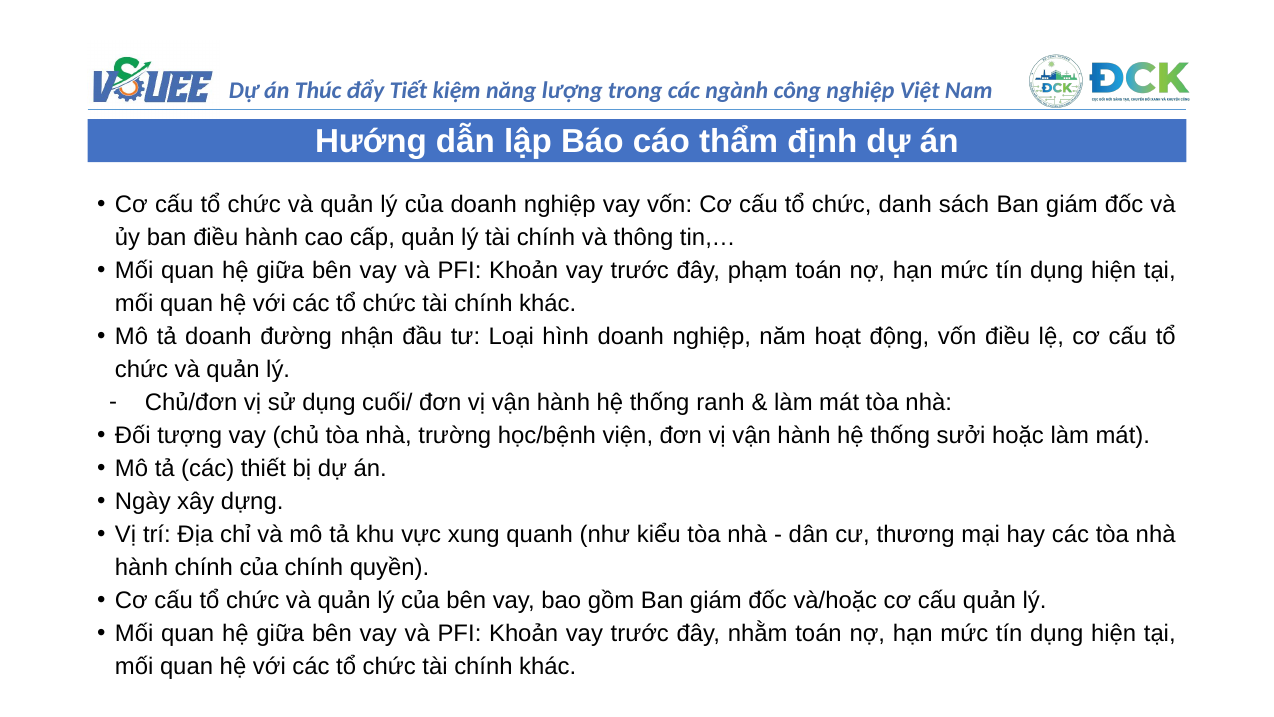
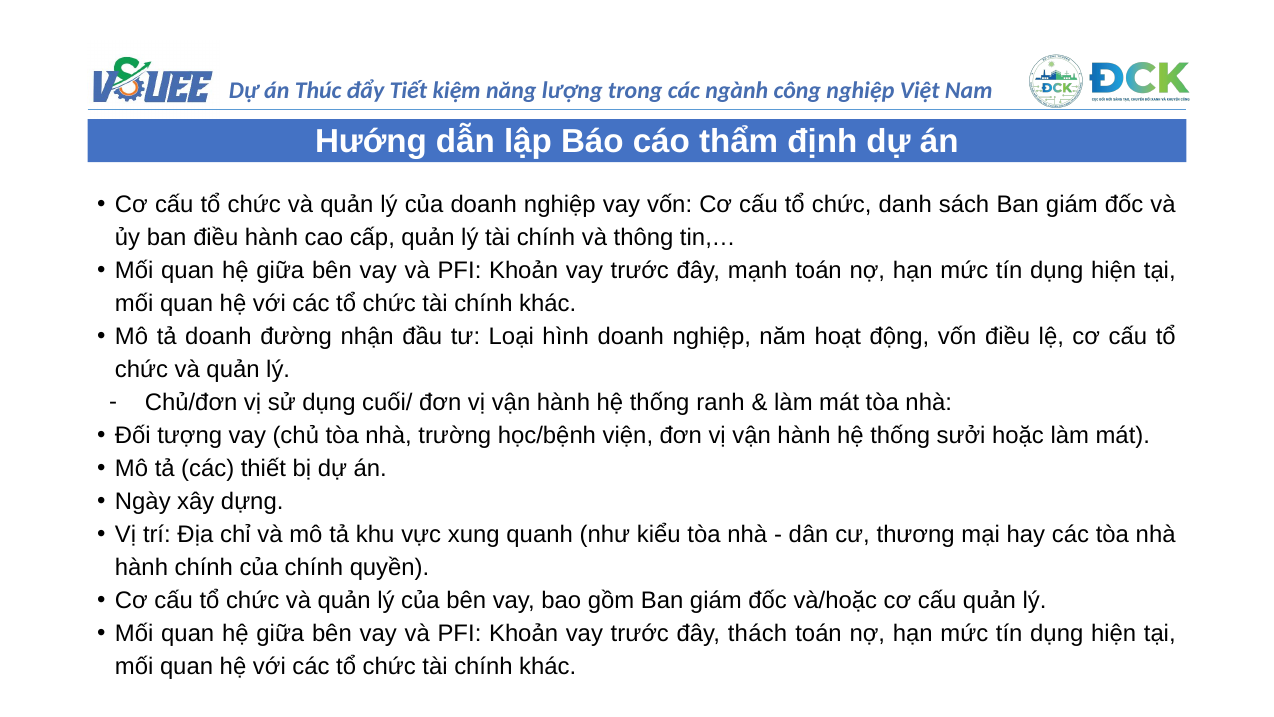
phạm: phạm -> mạnh
nhằm: nhằm -> thách
